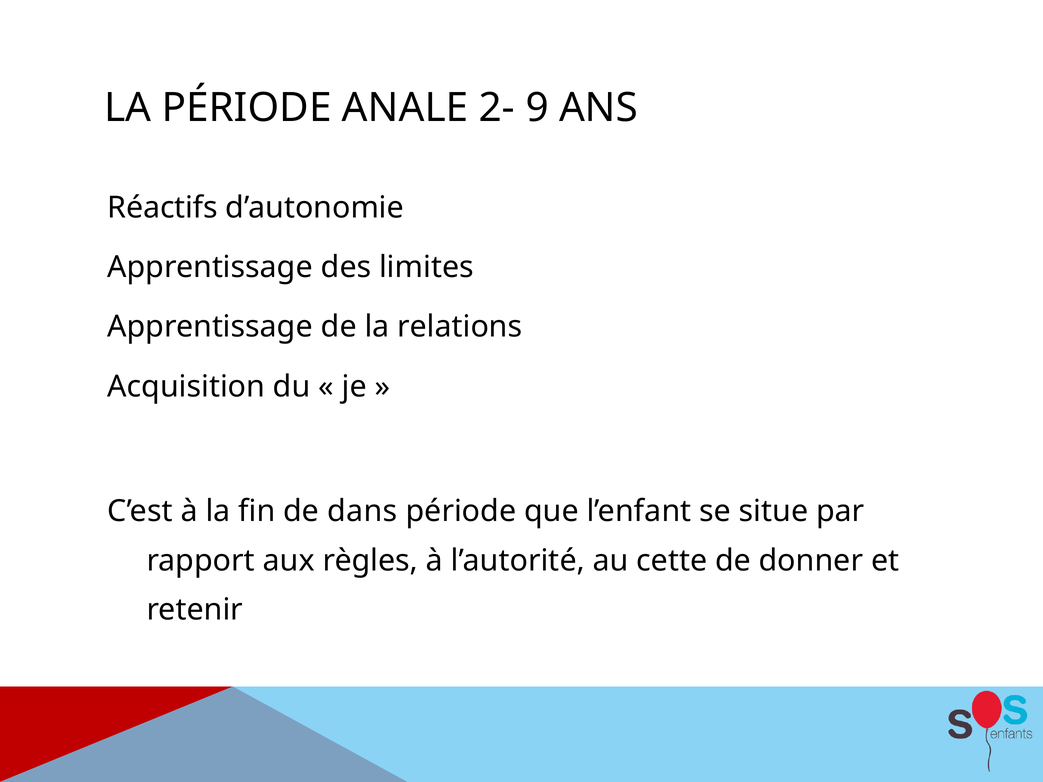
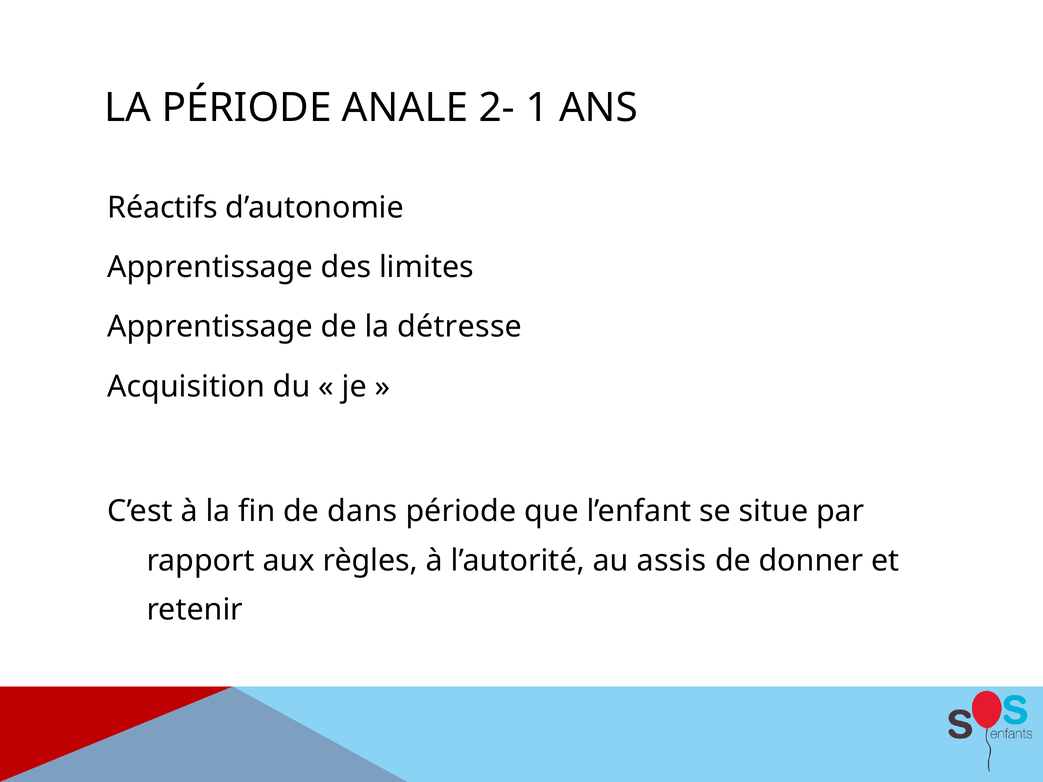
9: 9 -> 1
relations: relations -> détresse
cette: cette -> assis
